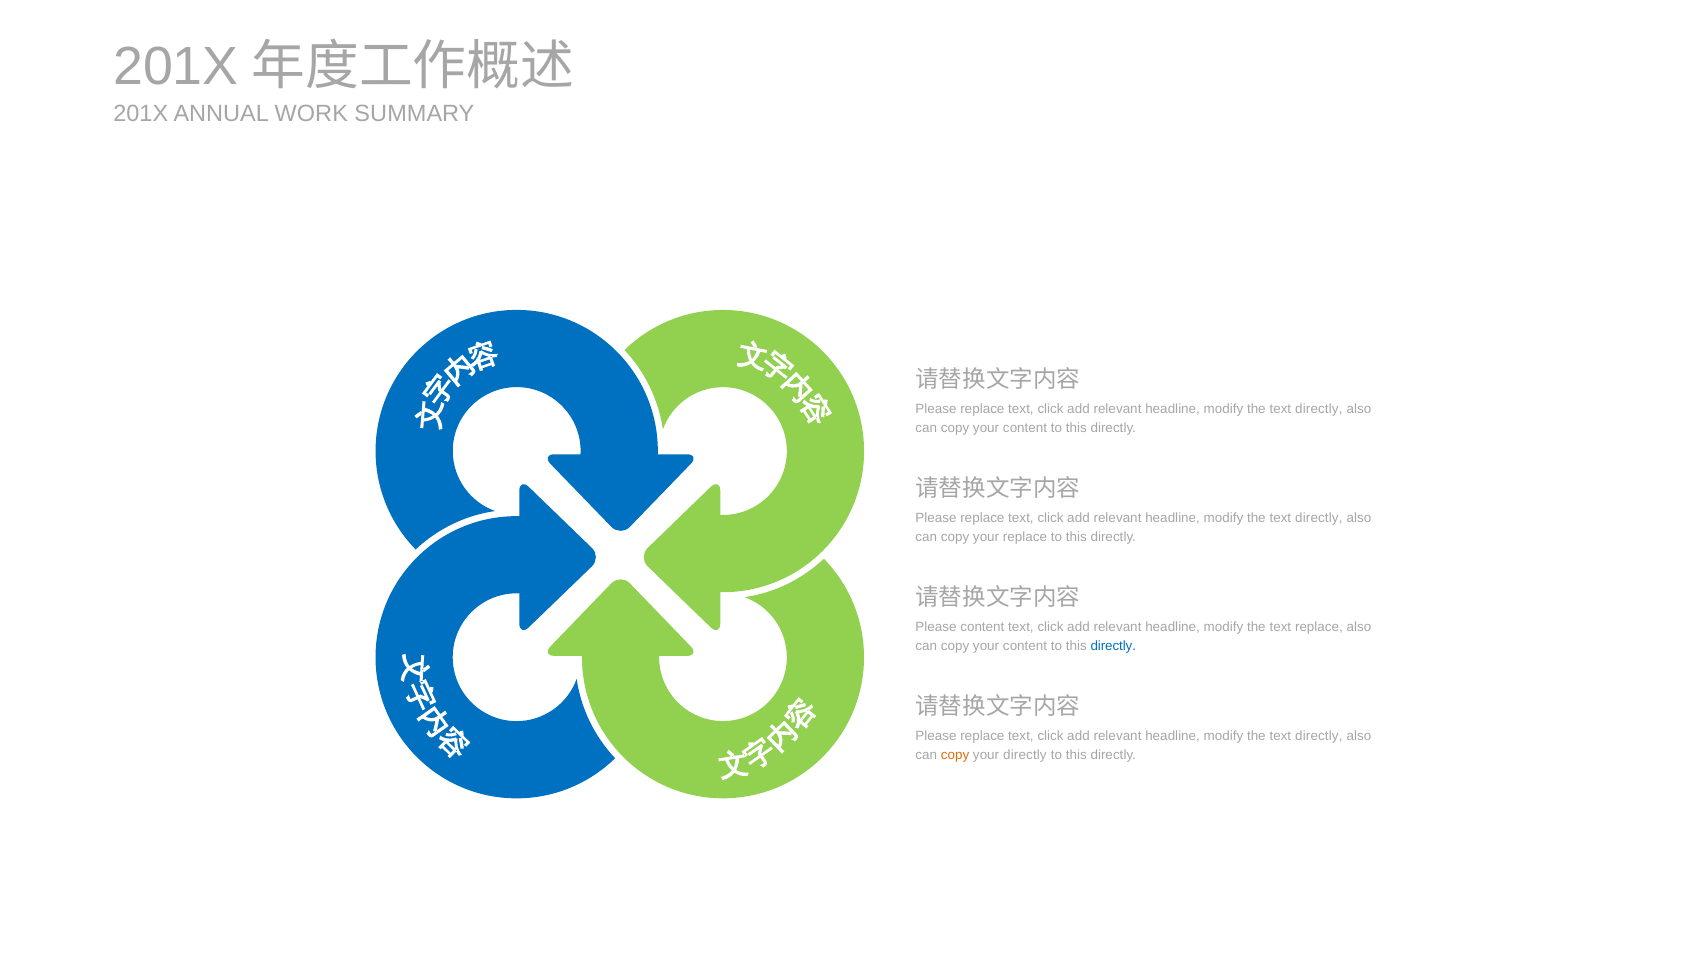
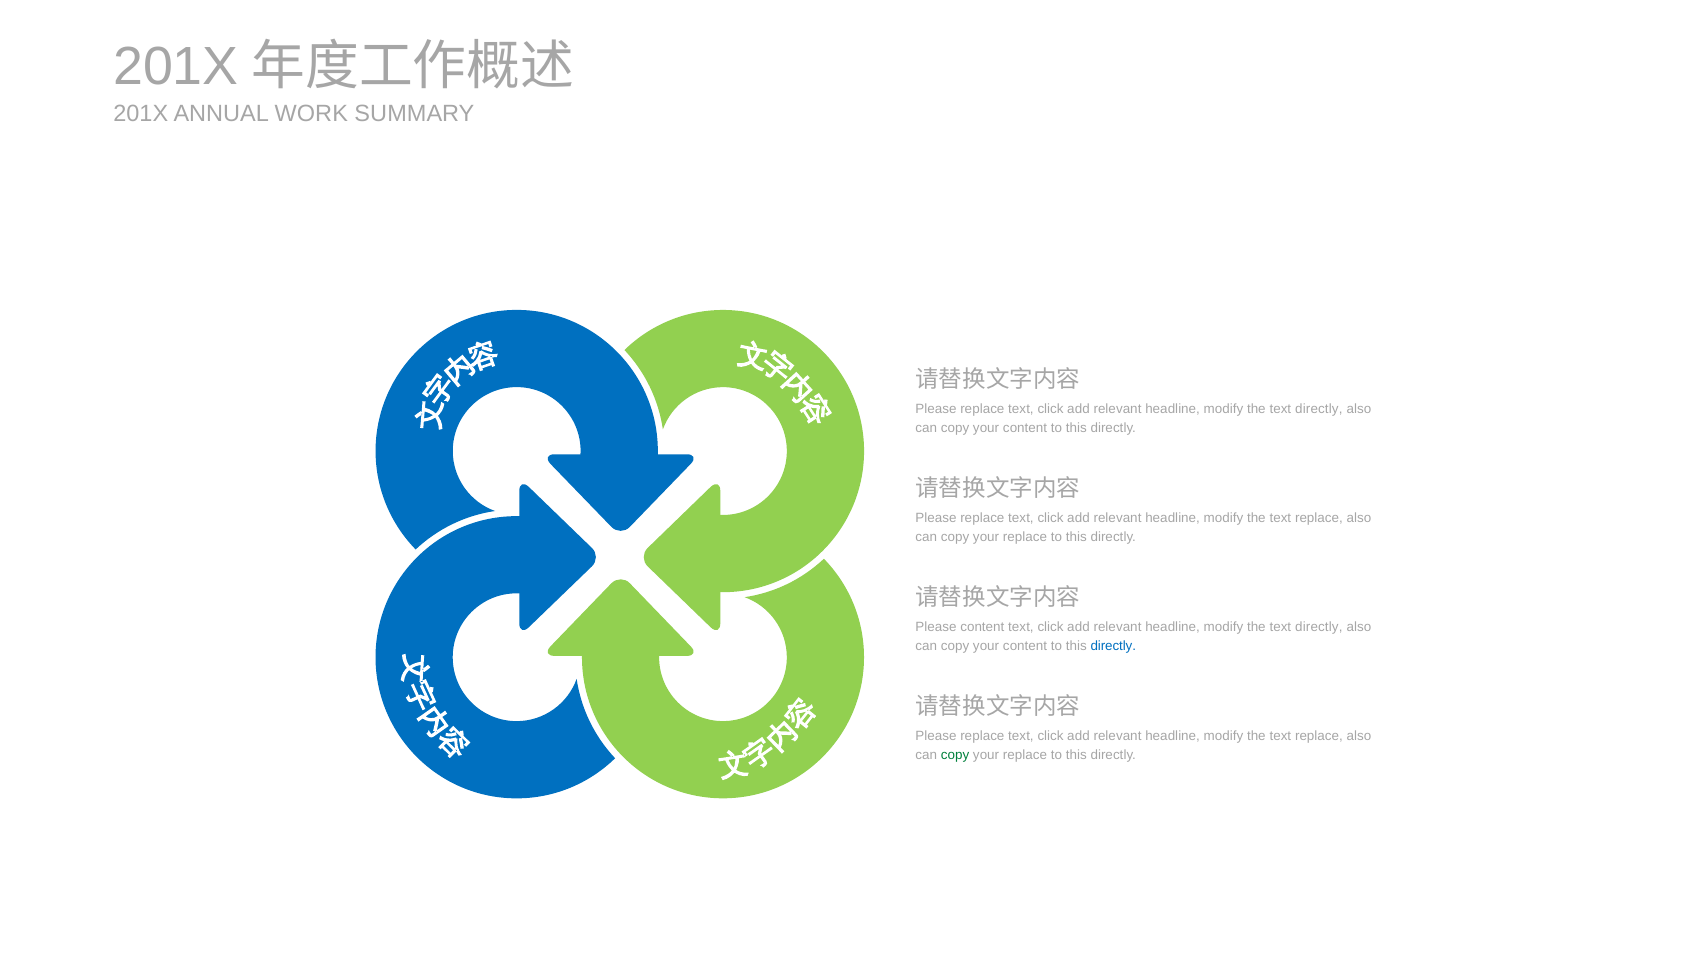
directly at (1319, 518): directly -> replace
replace at (1319, 627): replace -> directly
directly at (1319, 736): directly -> replace
copy at (955, 755) colour: orange -> green
directly at (1025, 755): directly -> replace
